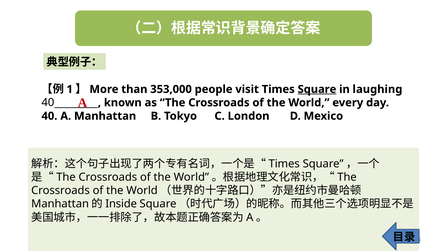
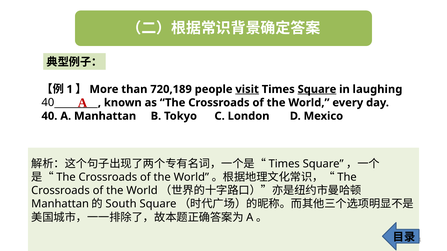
353,000: 353,000 -> 720,189
visit underline: none -> present
Inside: Inside -> South
